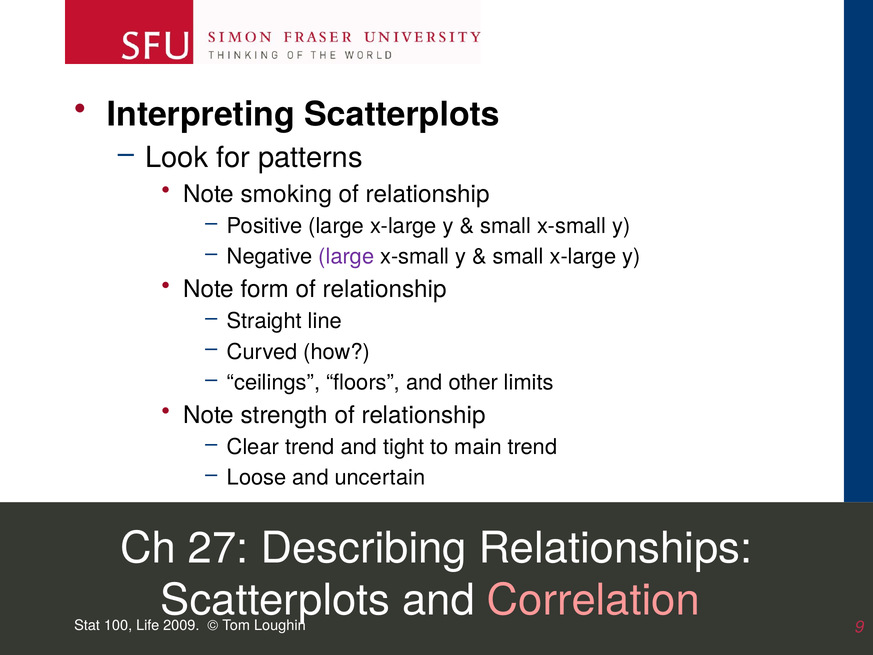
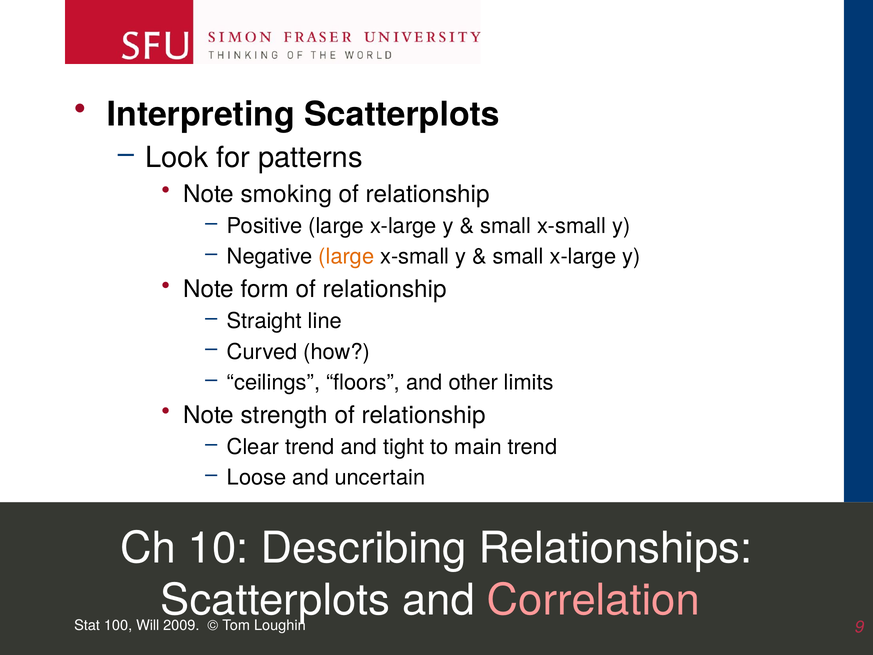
large at (346, 257) colour: purple -> orange
27: 27 -> 10
Life: Life -> Will
